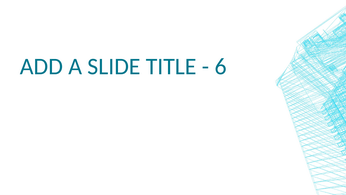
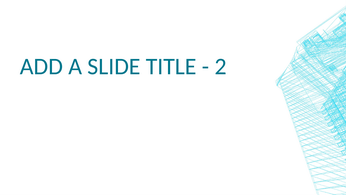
6: 6 -> 2
